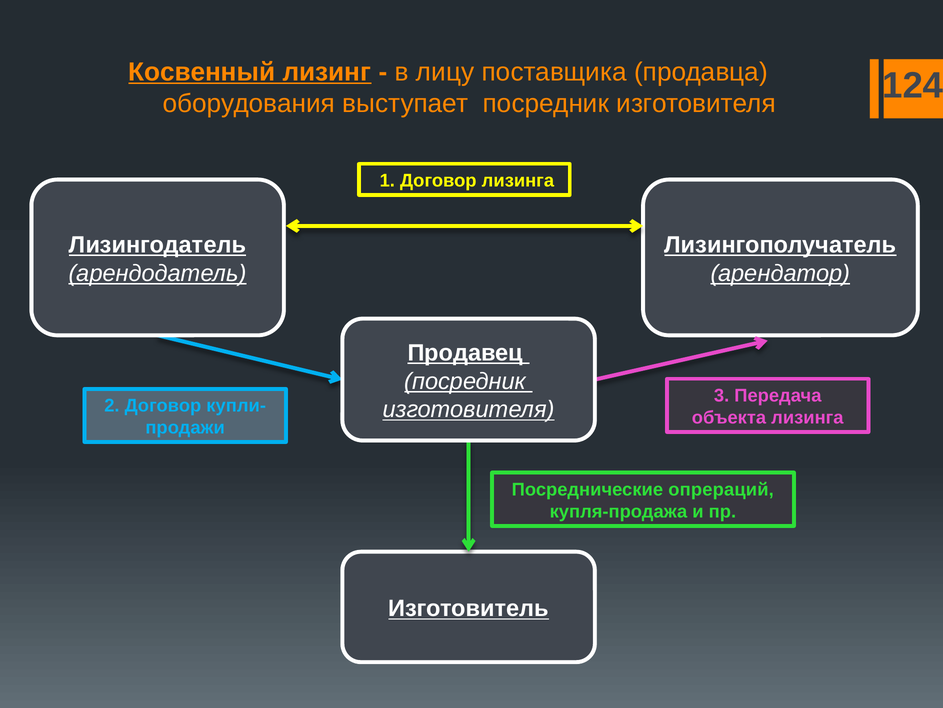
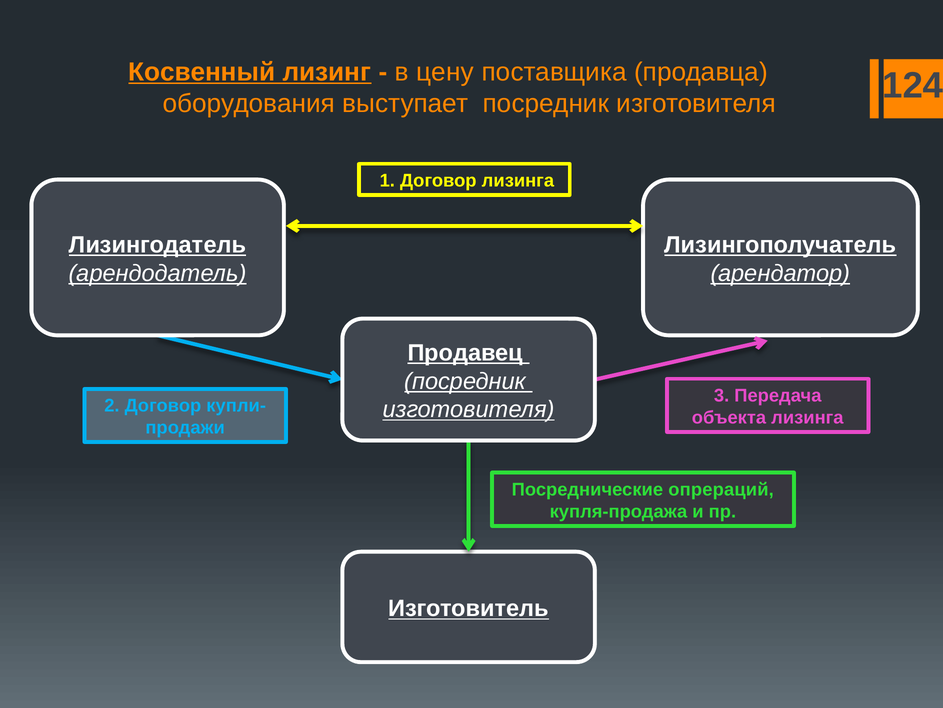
лицу: лицу -> цену
